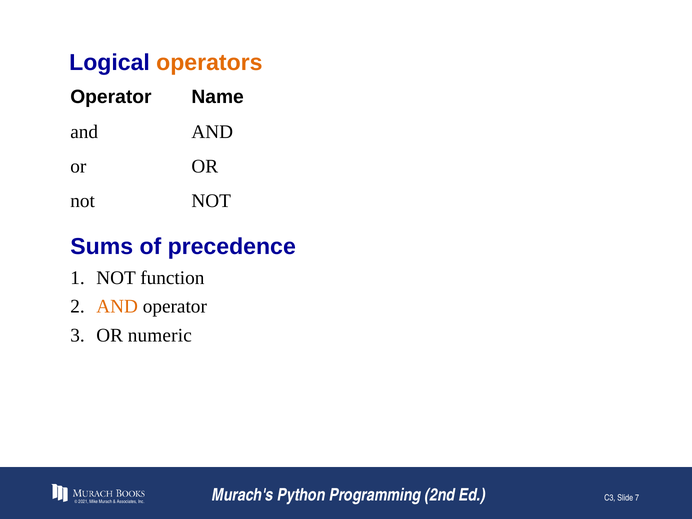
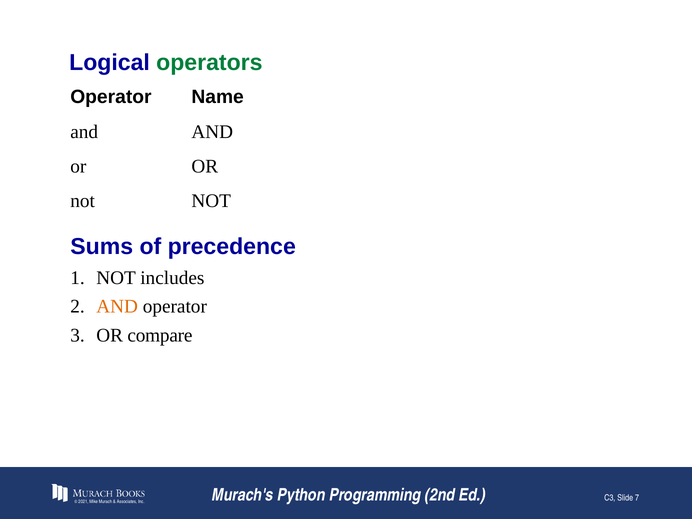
operators colour: orange -> green
function: function -> includes
numeric: numeric -> compare
